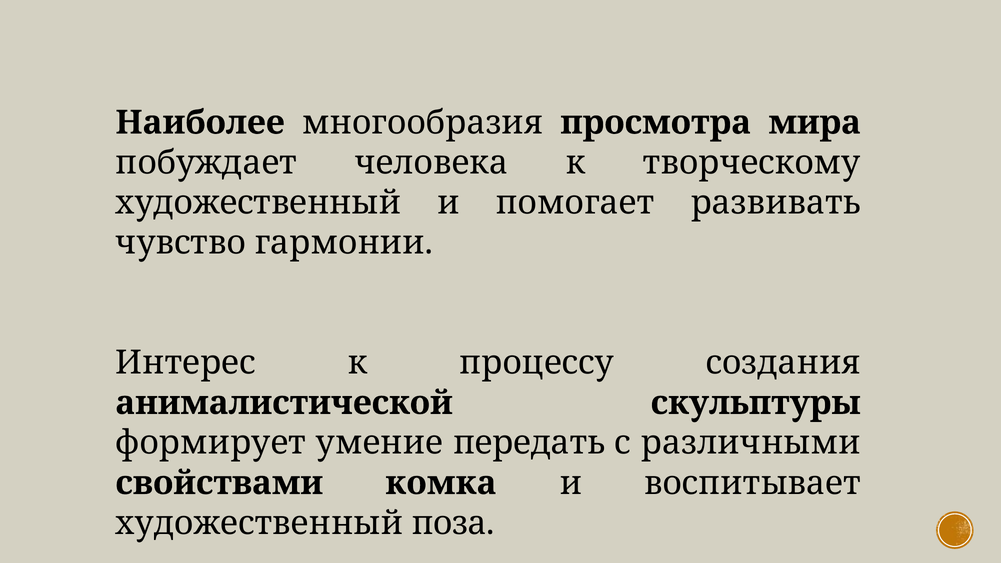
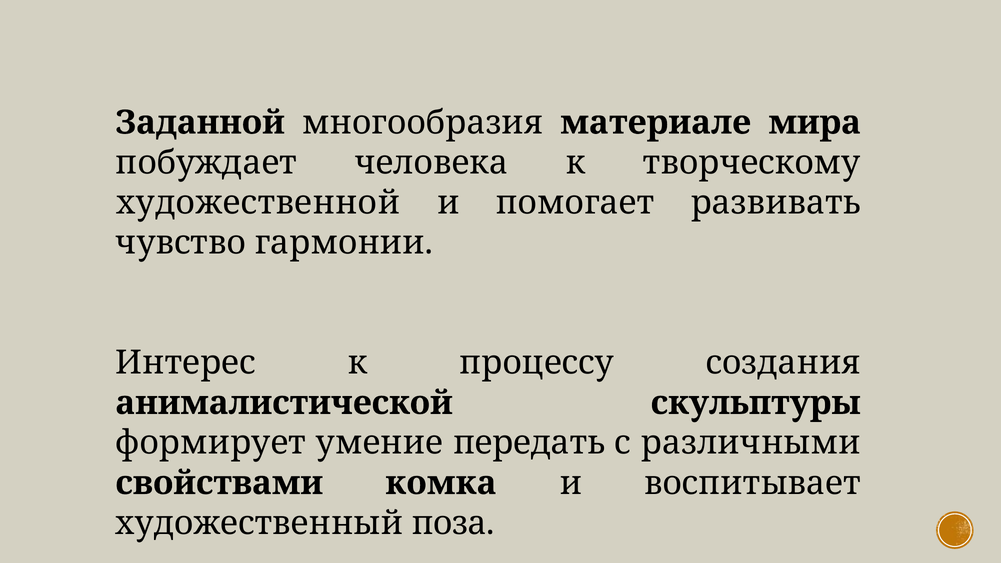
Наиболее: Наиболее -> Заданной
просмотра: просмотра -> материале
художественный at (258, 203): художественный -> художественной
